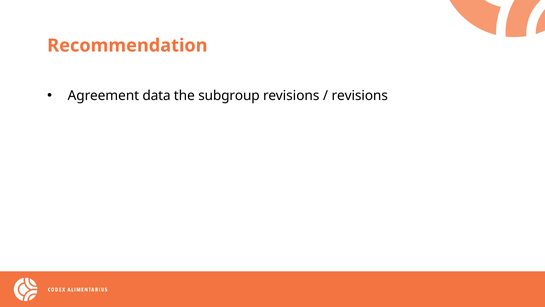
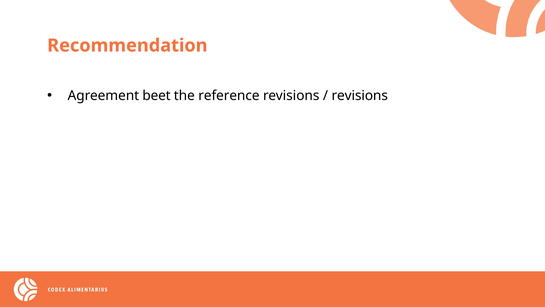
data: data -> beet
subgroup: subgroup -> reference
